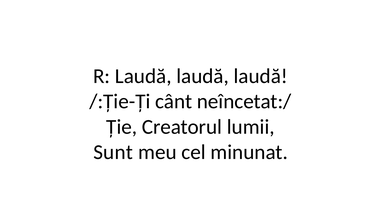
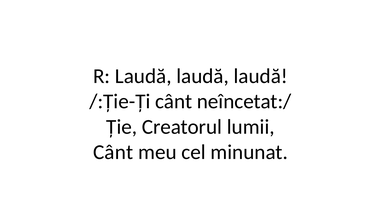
Sunt at (113, 152): Sunt -> Cânt
